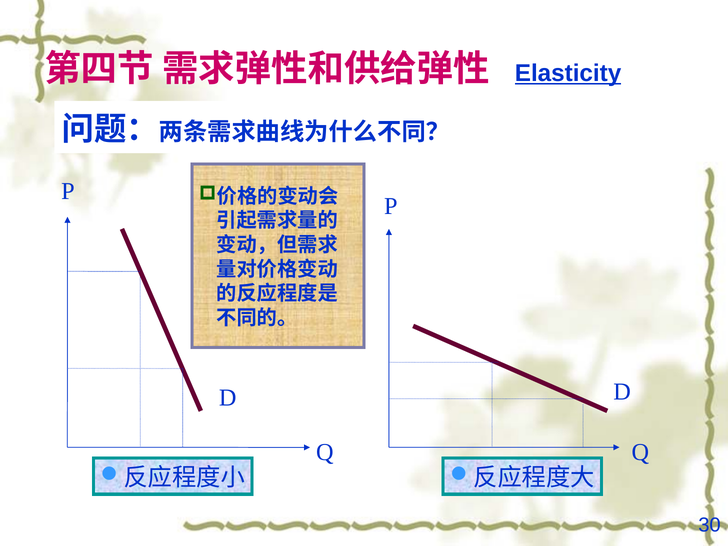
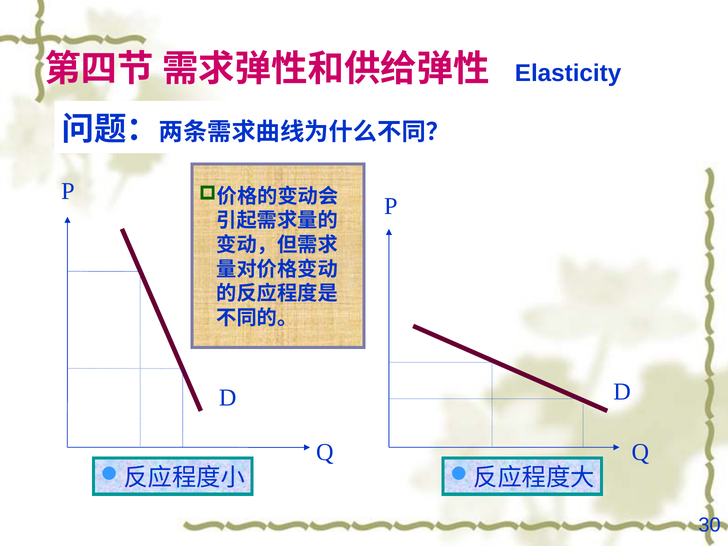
Elasticity underline: present -> none
